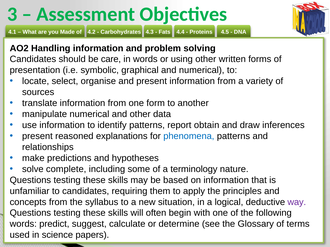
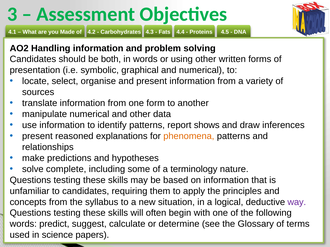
care: care -> both
obtain: obtain -> shows
phenomena colour: blue -> orange
